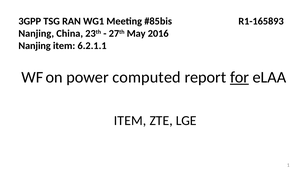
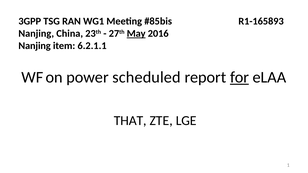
May underline: none -> present
computed: computed -> scheduled
ITEM at (130, 121): ITEM -> THAT
